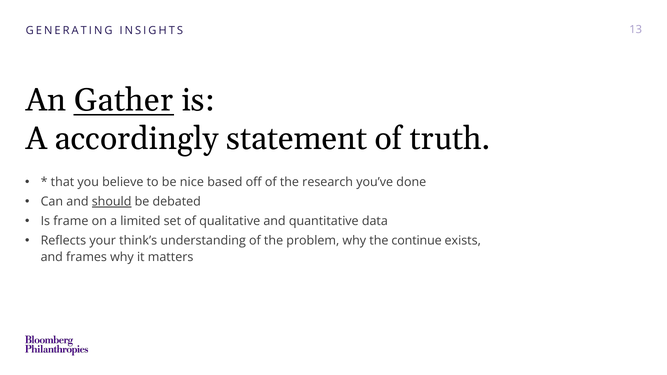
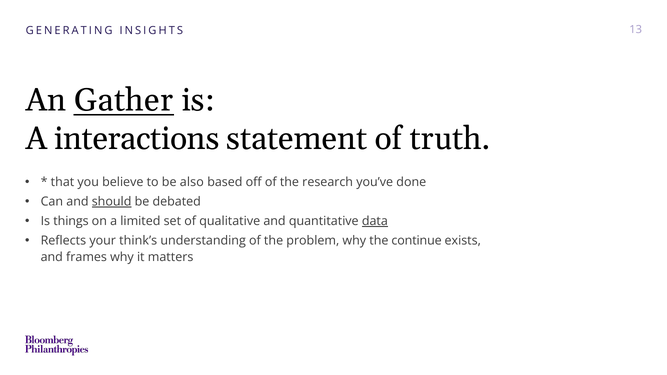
accordingly: accordingly -> interactions
nice: nice -> also
frame: frame -> things
data underline: none -> present
